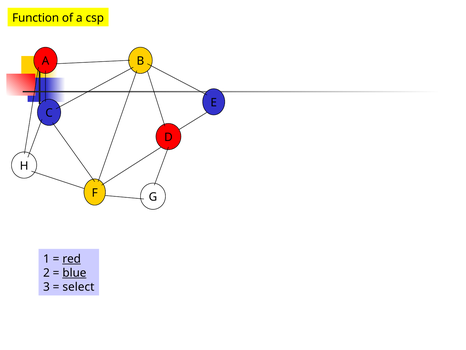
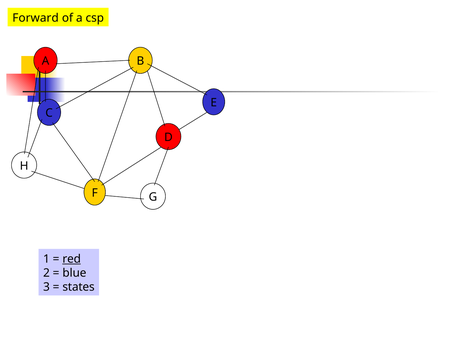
Function: Function -> Forward
blue underline: present -> none
select: select -> states
